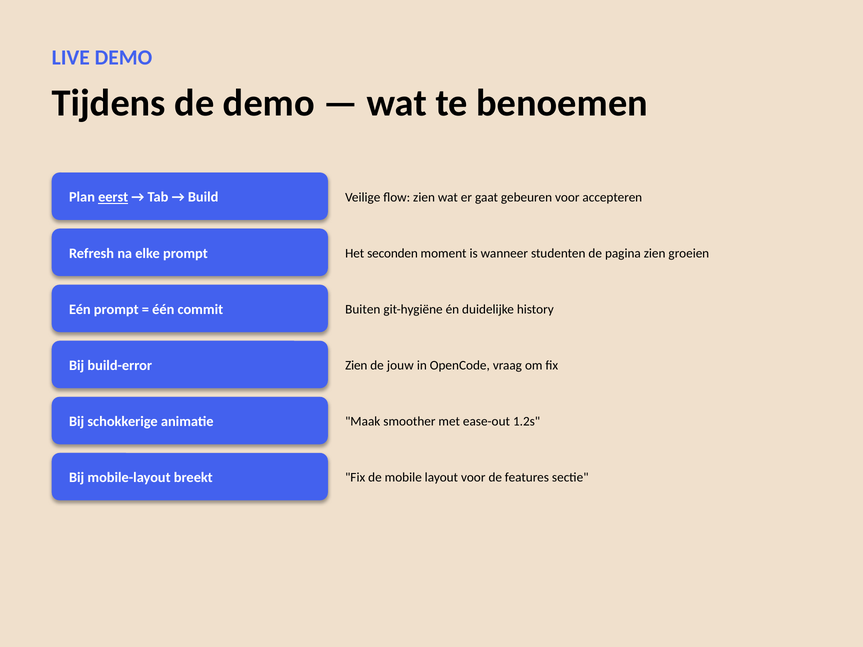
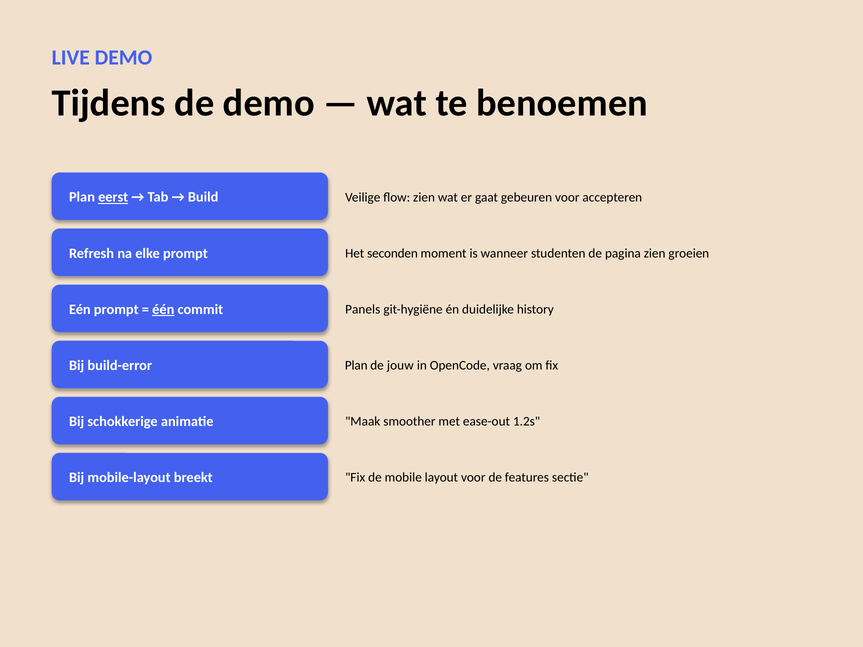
één underline: none -> present
Buiten: Buiten -> Panels
build-error Zien: Zien -> Plan
